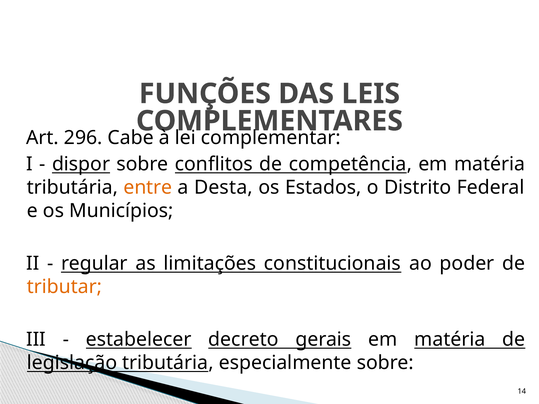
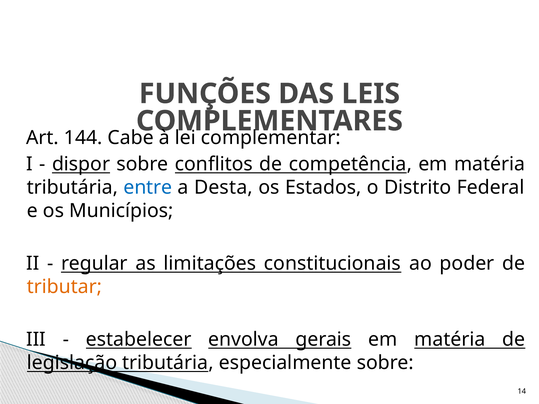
296: 296 -> 144
entre colour: orange -> blue
decreto: decreto -> envolva
